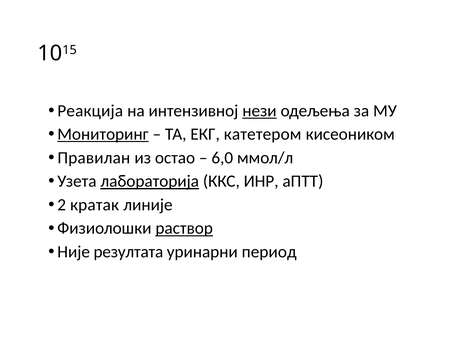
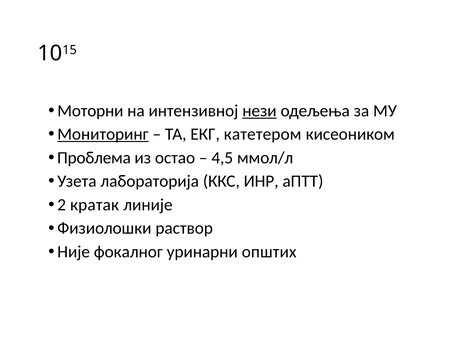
Реакција: Реакција -> Моторни
Правилан: Правилан -> Проблема
6,0: 6,0 -> 4,5
лабораторија underline: present -> none
раствор underline: present -> none
резултата: резултата -> фокалног
период: период -> општих
